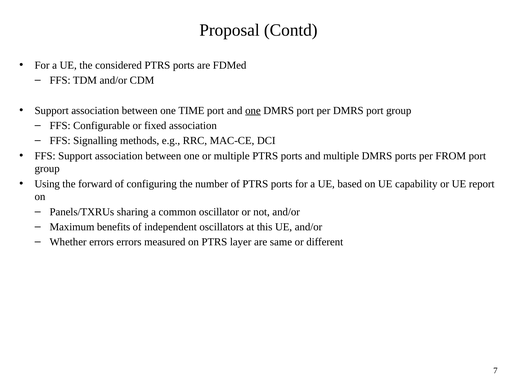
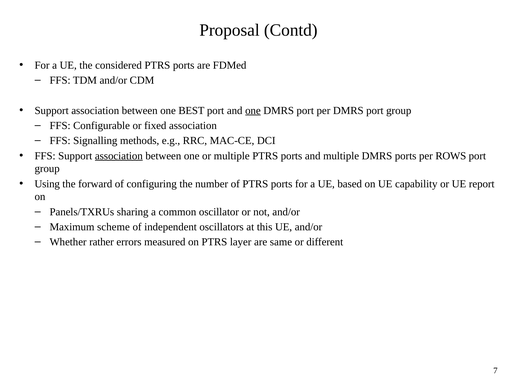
TIME: TIME -> BEST
association at (119, 156) underline: none -> present
FROM: FROM -> ROWS
benefits: benefits -> scheme
Whether errors: errors -> rather
